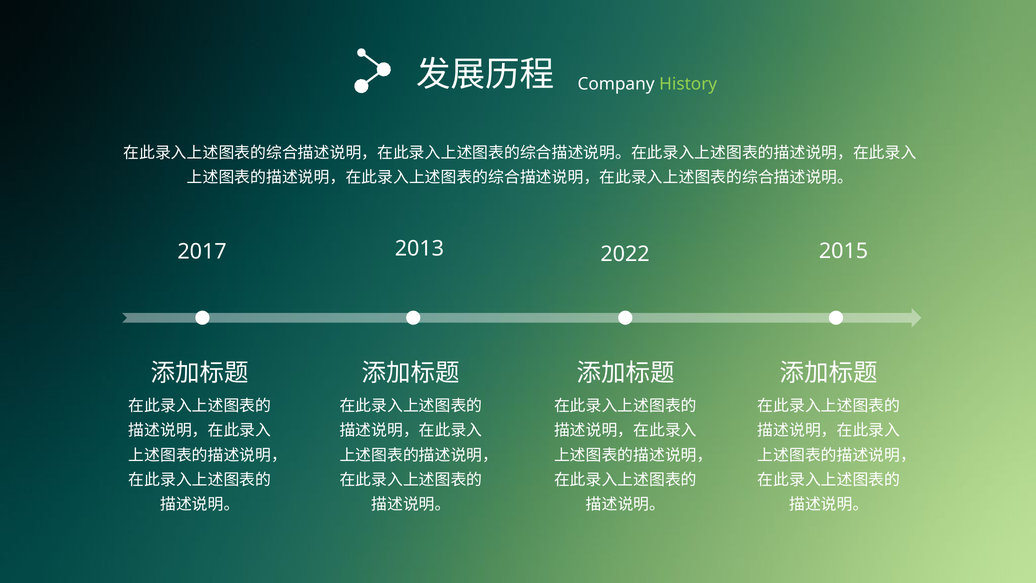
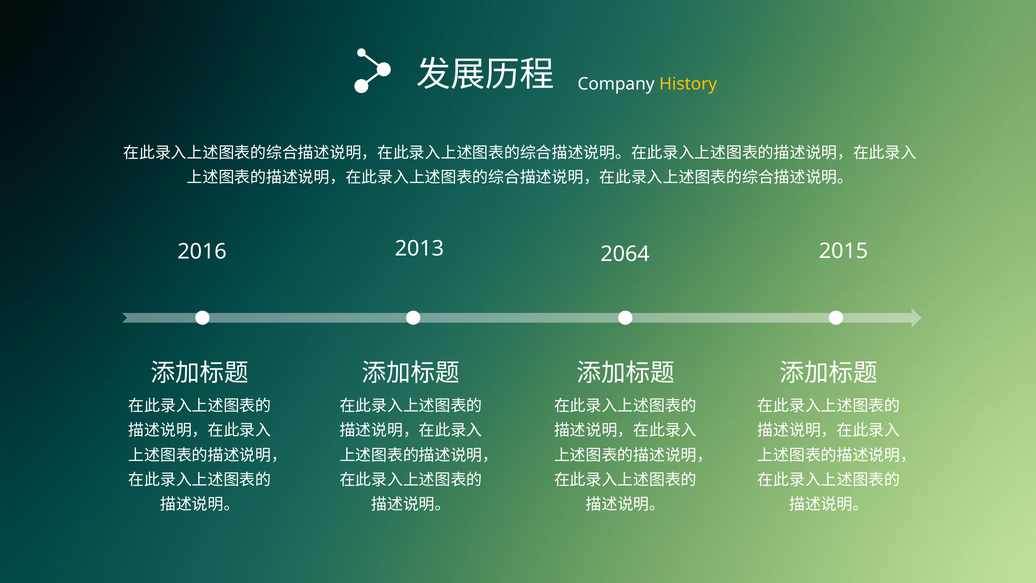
History colour: light green -> yellow
2017: 2017 -> 2016
2022: 2022 -> 2064
